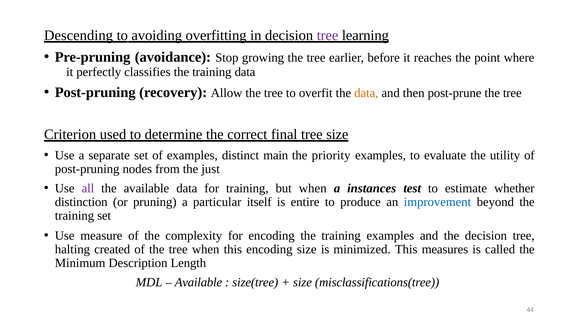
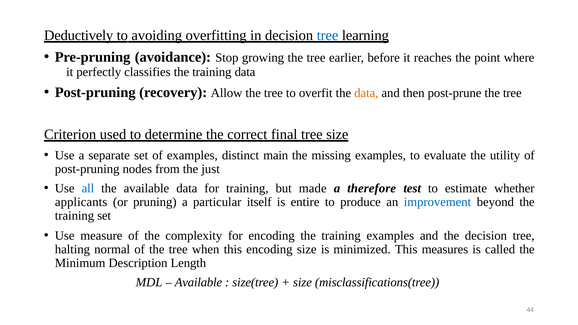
Descending: Descending -> Deductively
tree at (328, 36) colour: purple -> blue
priority: priority -> missing
all colour: purple -> blue
but when: when -> made
instances: instances -> therefore
distinction: distinction -> applicants
created: created -> normal
